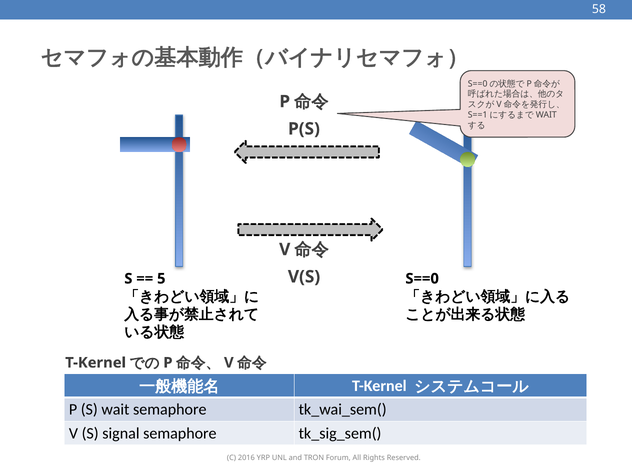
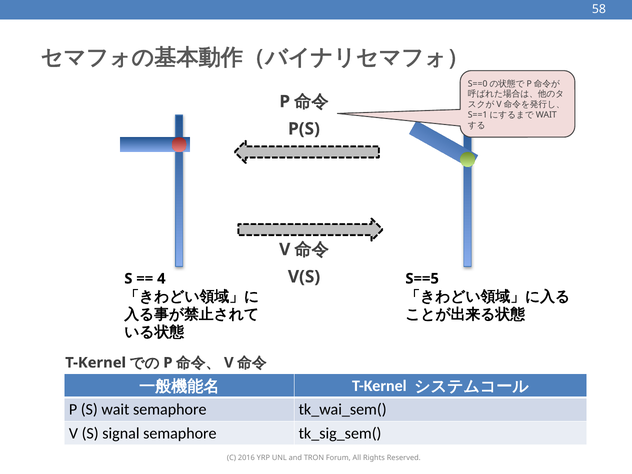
5: 5 -> 4
S==0: S==0 -> S==5
